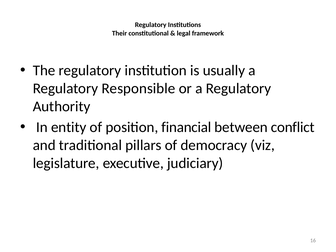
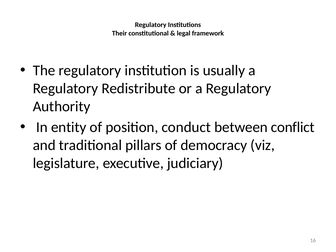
Responsible: Responsible -> Redistribute
financial: financial -> conduct
